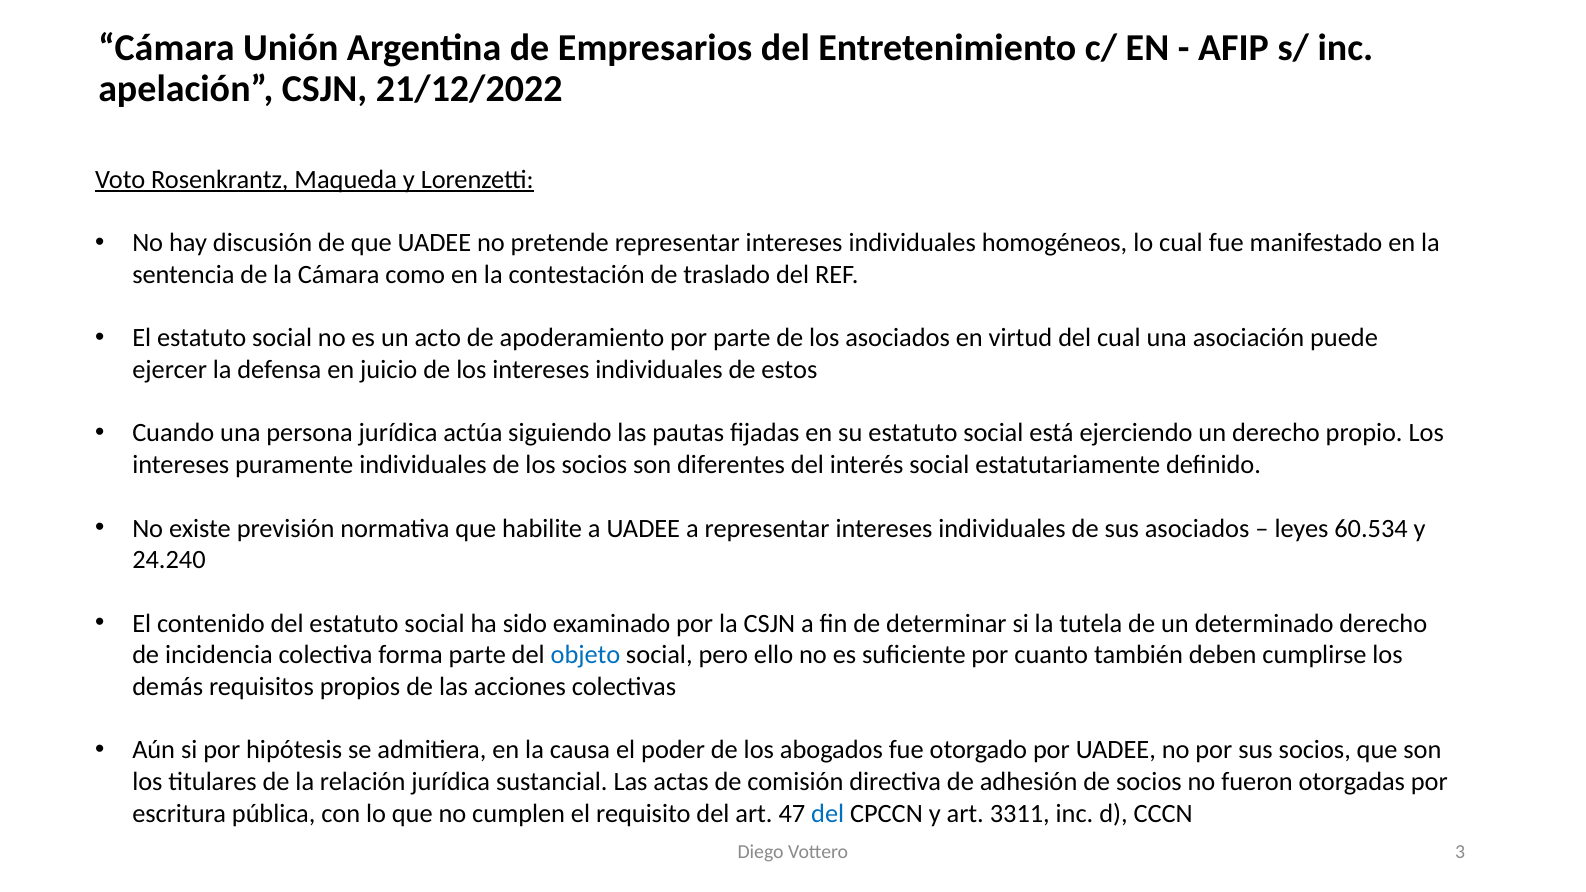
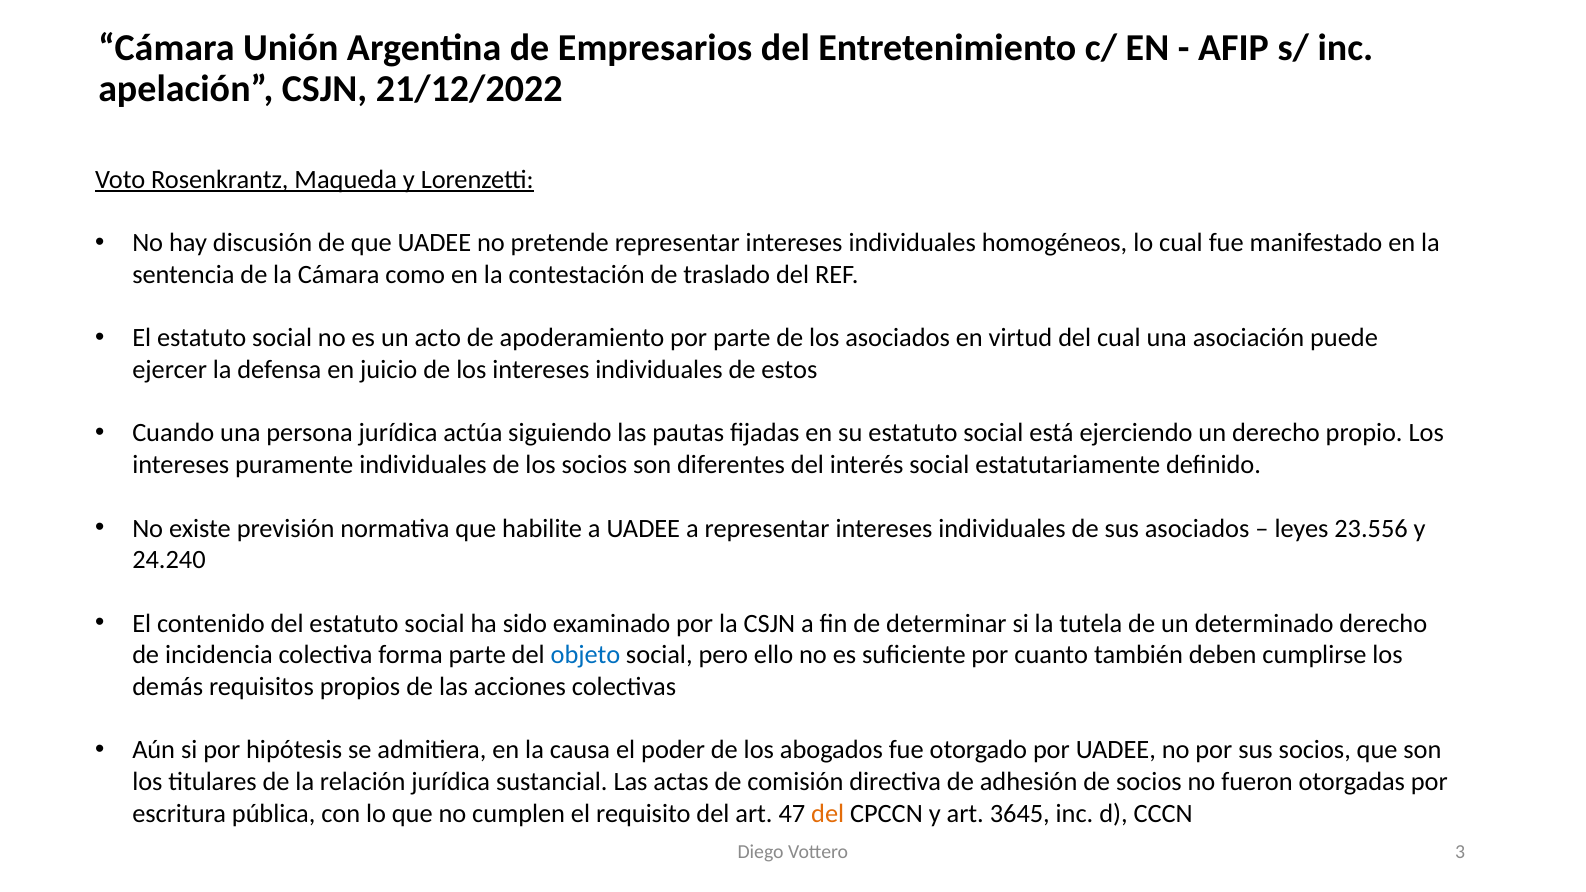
60.534: 60.534 -> 23.556
del at (828, 814) colour: blue -> orange
3311: 3311 -> 3645
